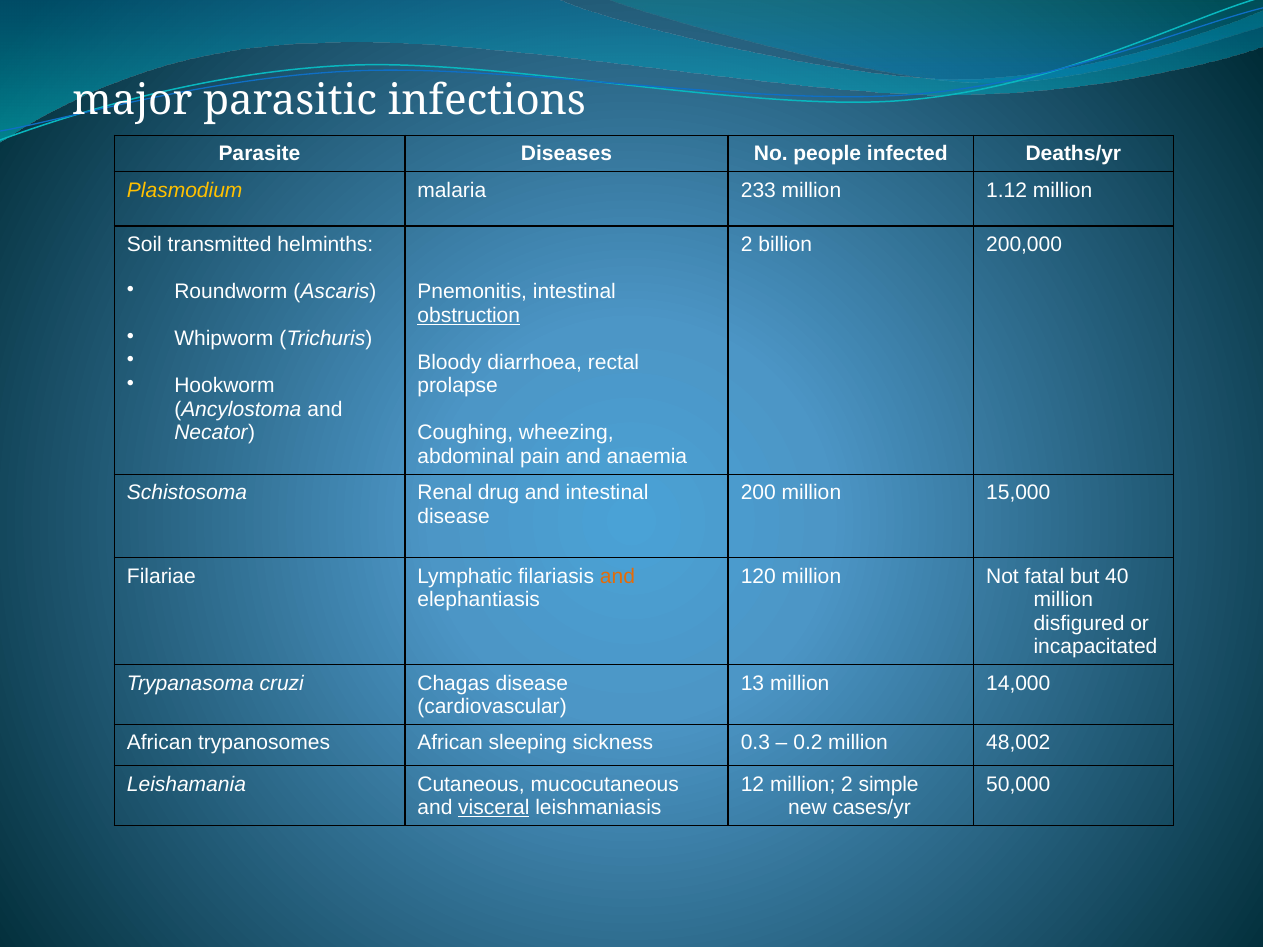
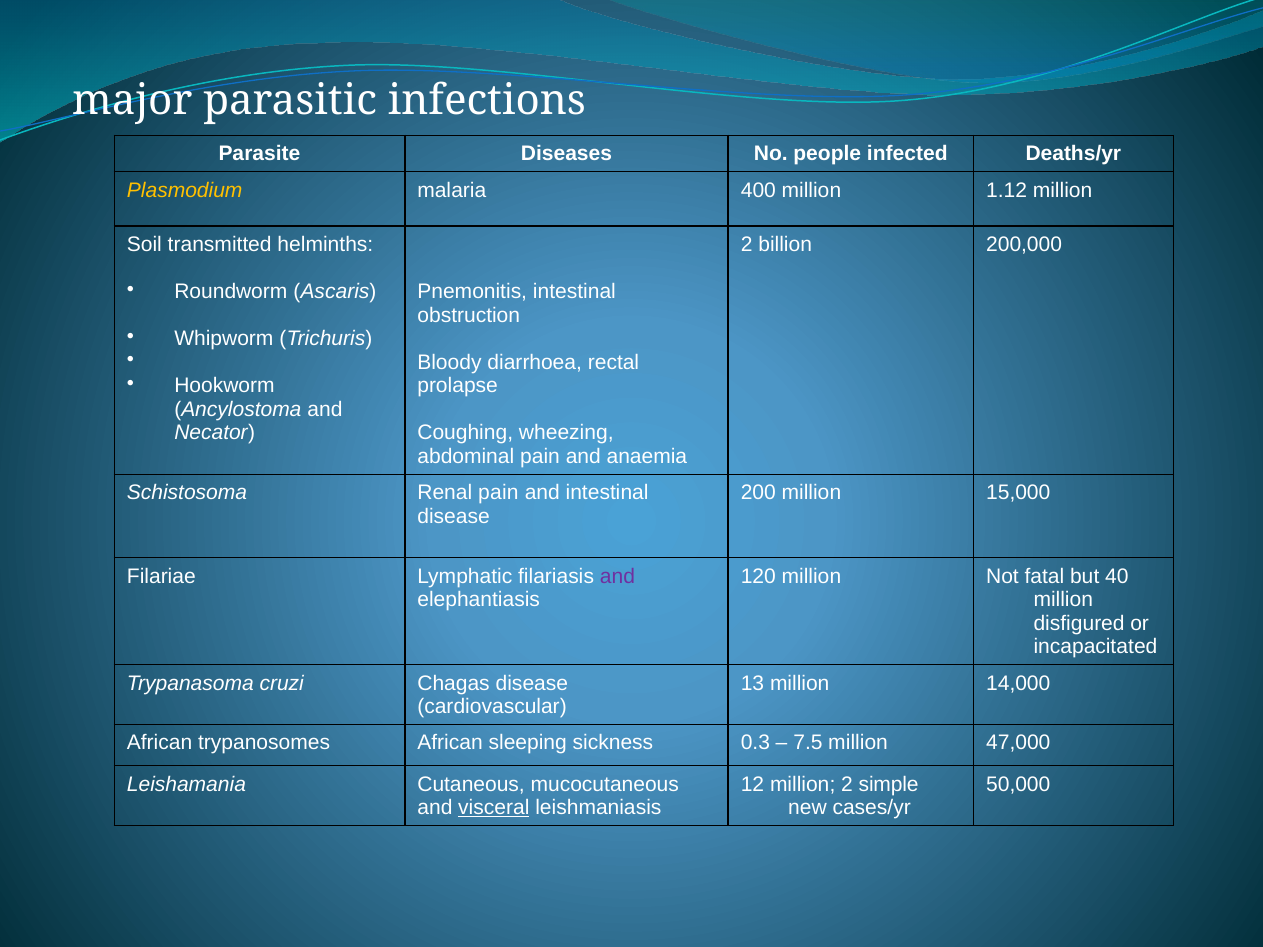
233: 233 -> 400
obstruction underline: present -> none
Renal drug: drug -> pain
and at (617, 576) colour: orange -> purple
0.2: 0.2 -> 7.5
48,002: 48,002 -> 47,000
